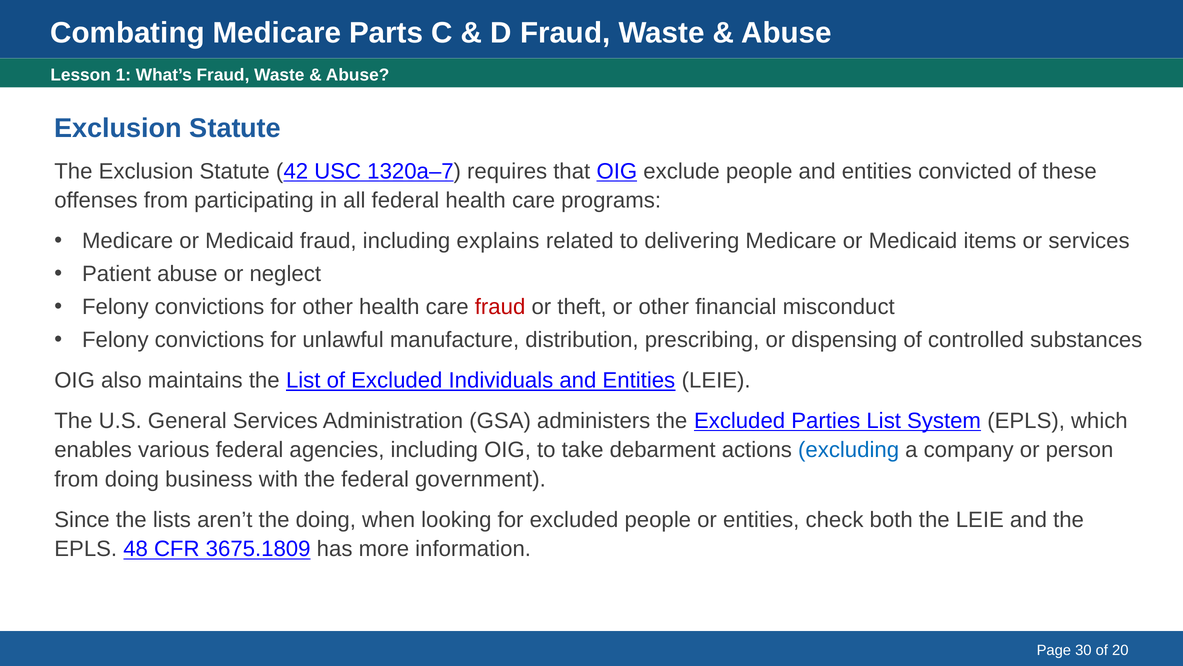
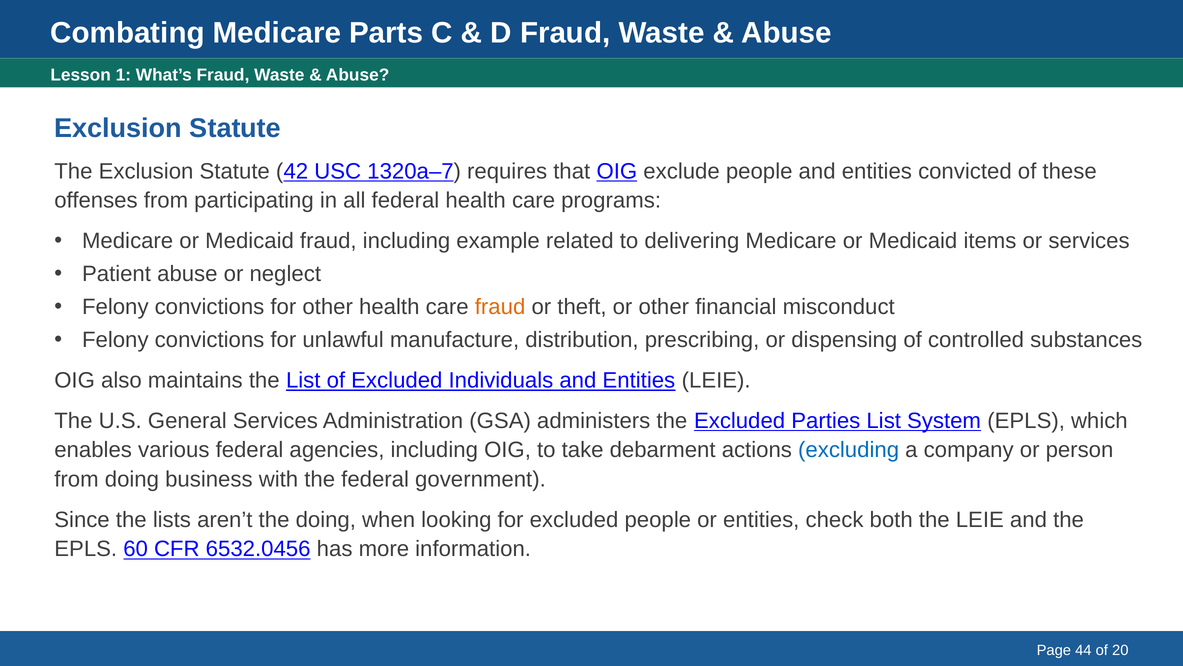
explains: explains -> example
fraud at (500, 307) colour: red -> orange
48: 48 -> 60
3675.1809: 3675.1809 -> 6532.0456
30: 30 -> 44
